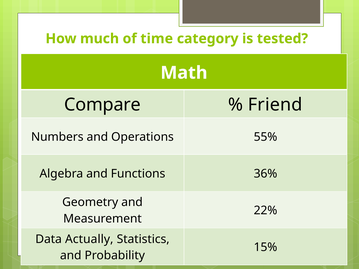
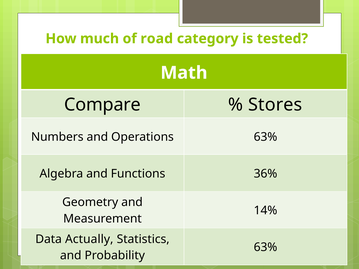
time: time -> road
Friend: Friend -> Stores
Operations 55%: 55% -> 63%
22%: 22% -> 14%
15% at (265, 247): 15% -> 63%
